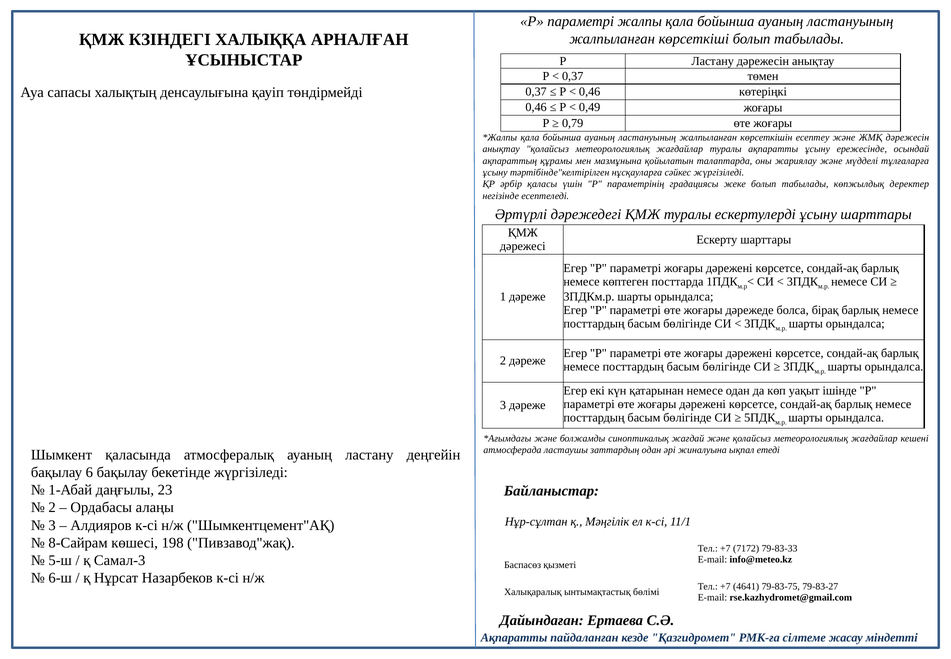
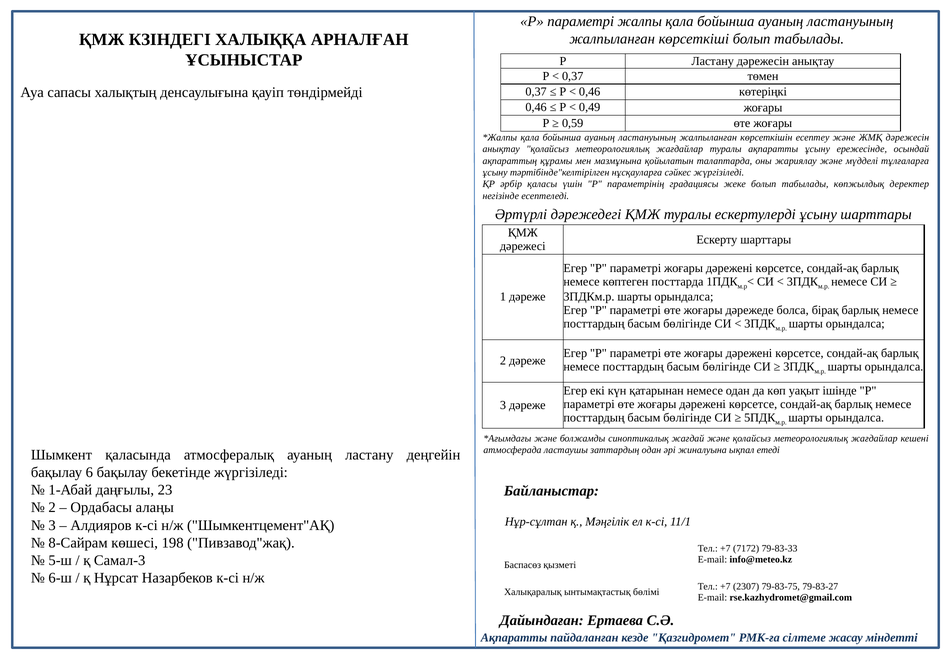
0,79: 0,79 -> 0,59
4641: 4641 -> 2307
